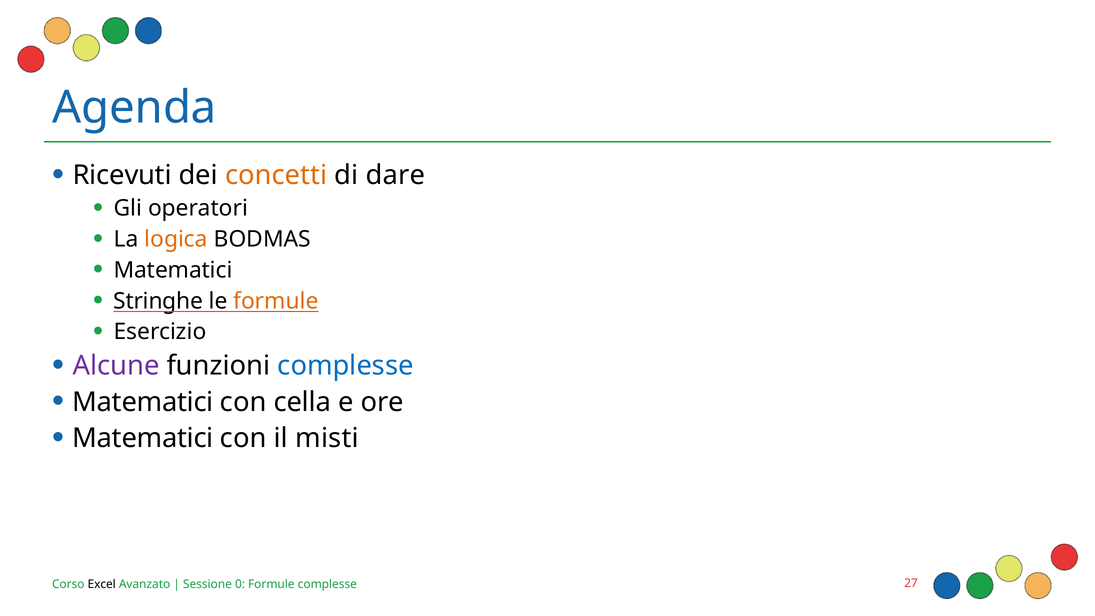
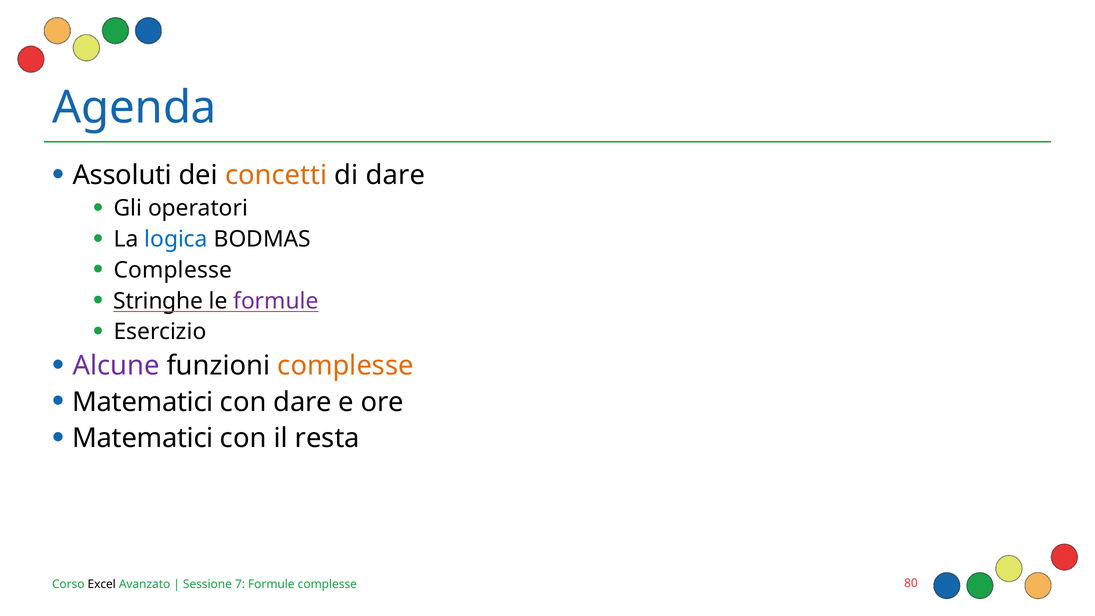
Ricevuti: Ricevuti -> Assoluti
logica colour: orange -> blue
Matematici at (173, 270): Matematici -> Complesse
formule at (276, 301) colour: orange -> purple
complesse at (346, 366) colour: blue -> orange
con cella: cella -> dare
misti: misti -> resta
0: 0 -> 7
27: 27 -> 80
